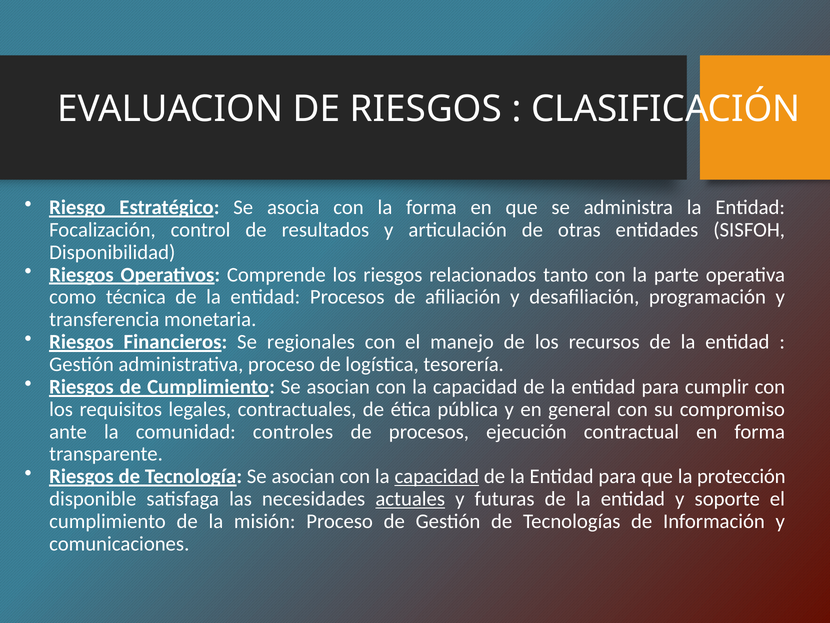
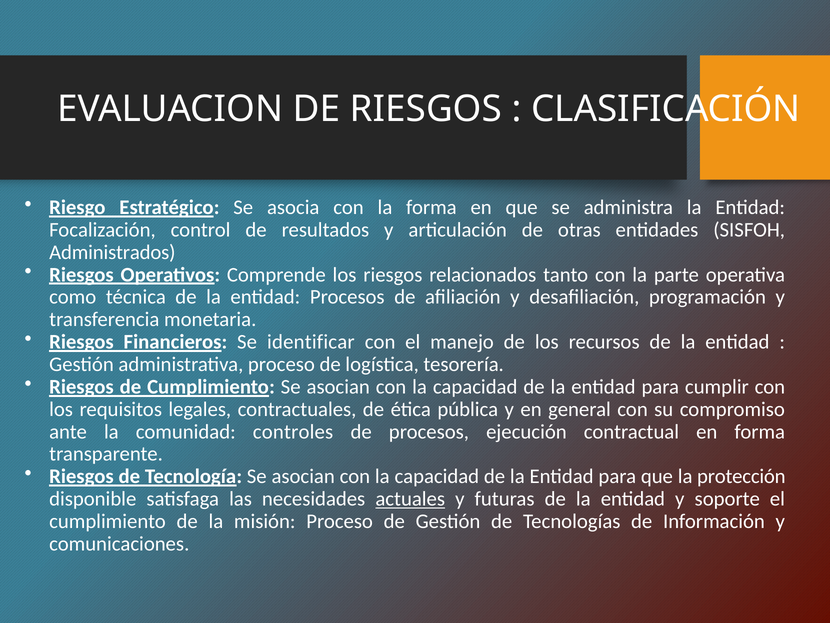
Disponibilidad: Disponibilidad -> Administrados
regionales: regionales -> identificar
capacidad at (437, 476) underline: present -> none
